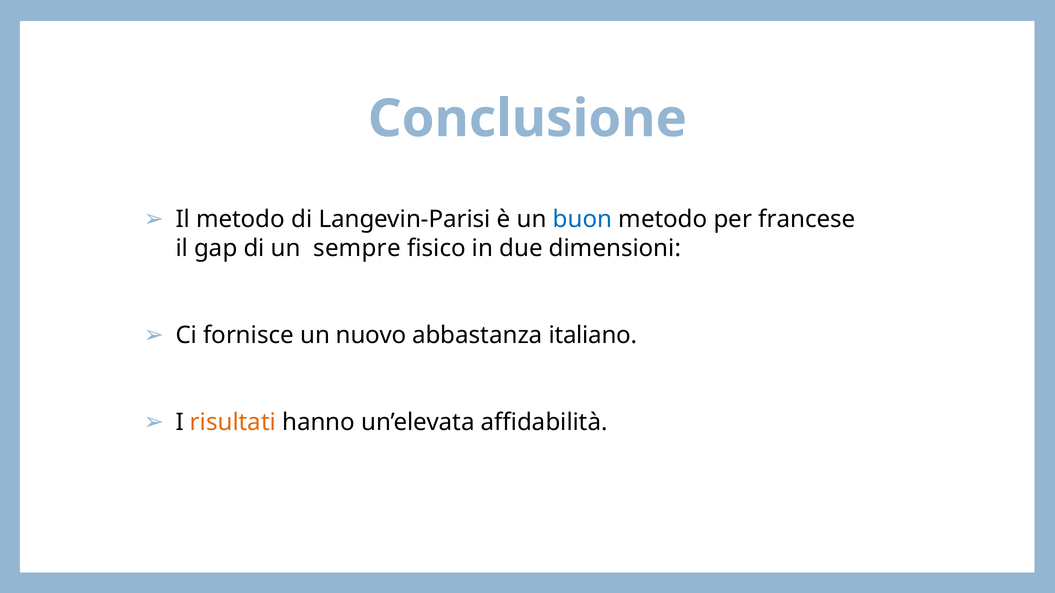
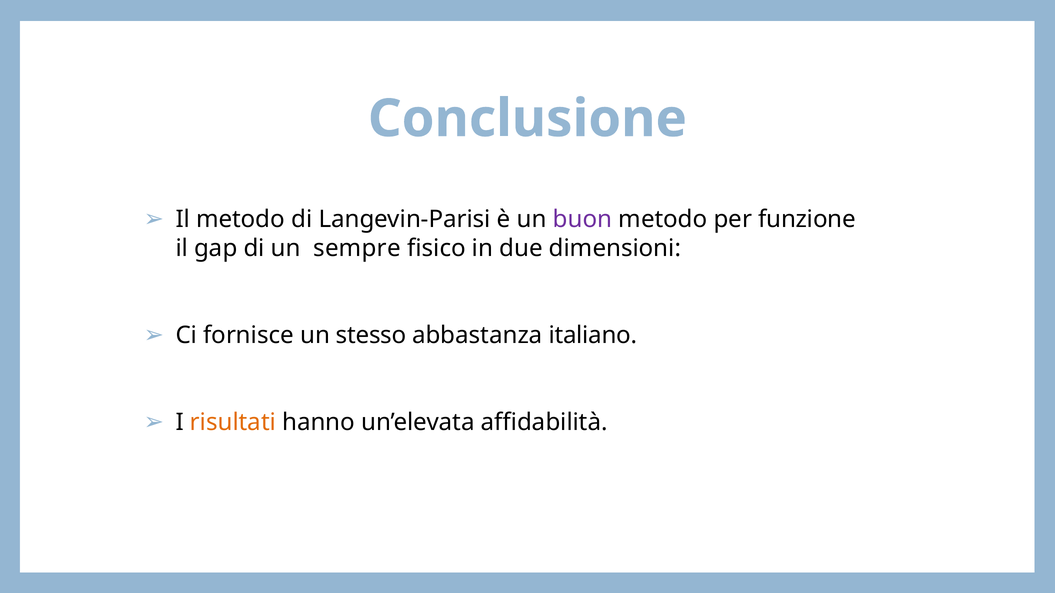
buon colour: blue -> purple
francese: francese -> funzione
nuovo: nuovo -> stesso
